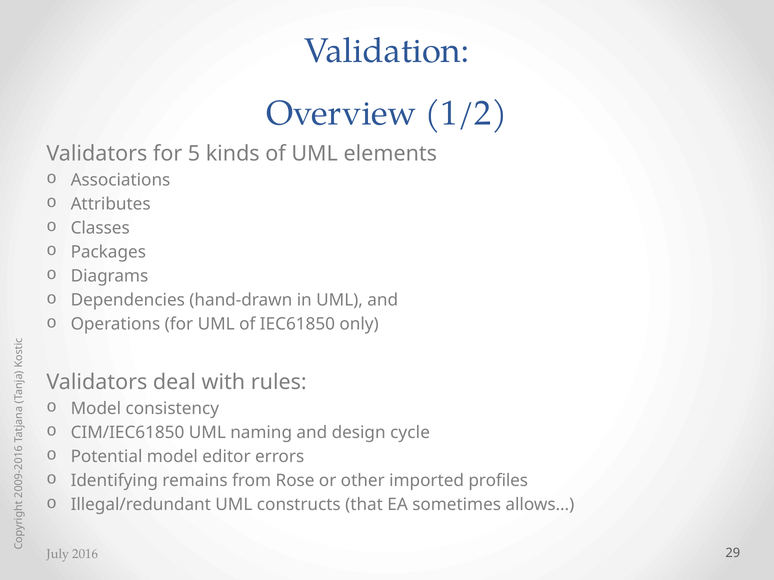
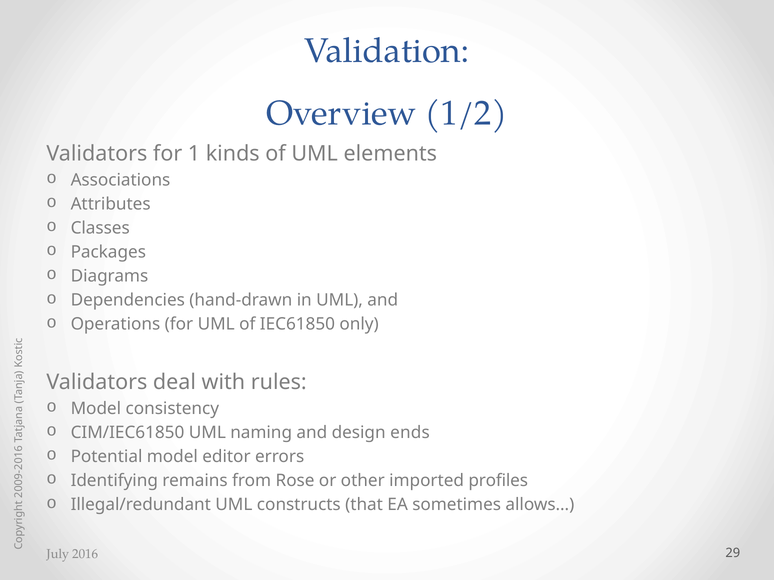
for 5: 5 -> 1
cycle: cycle -> ends
